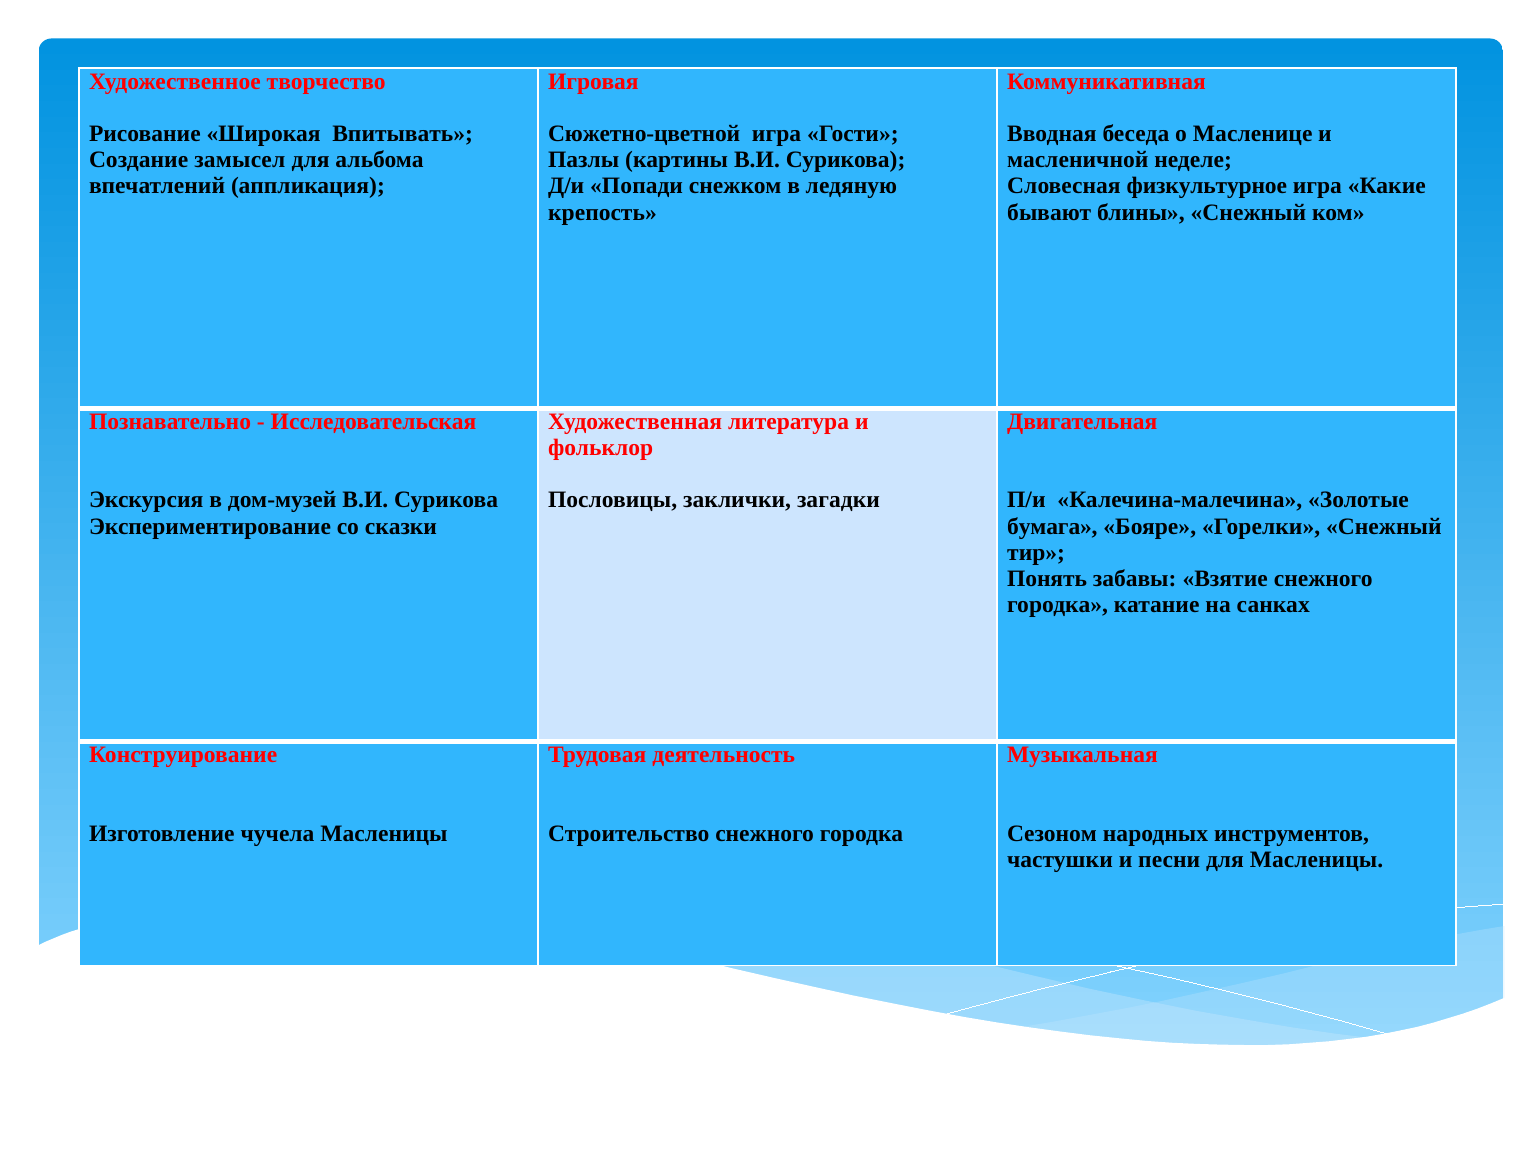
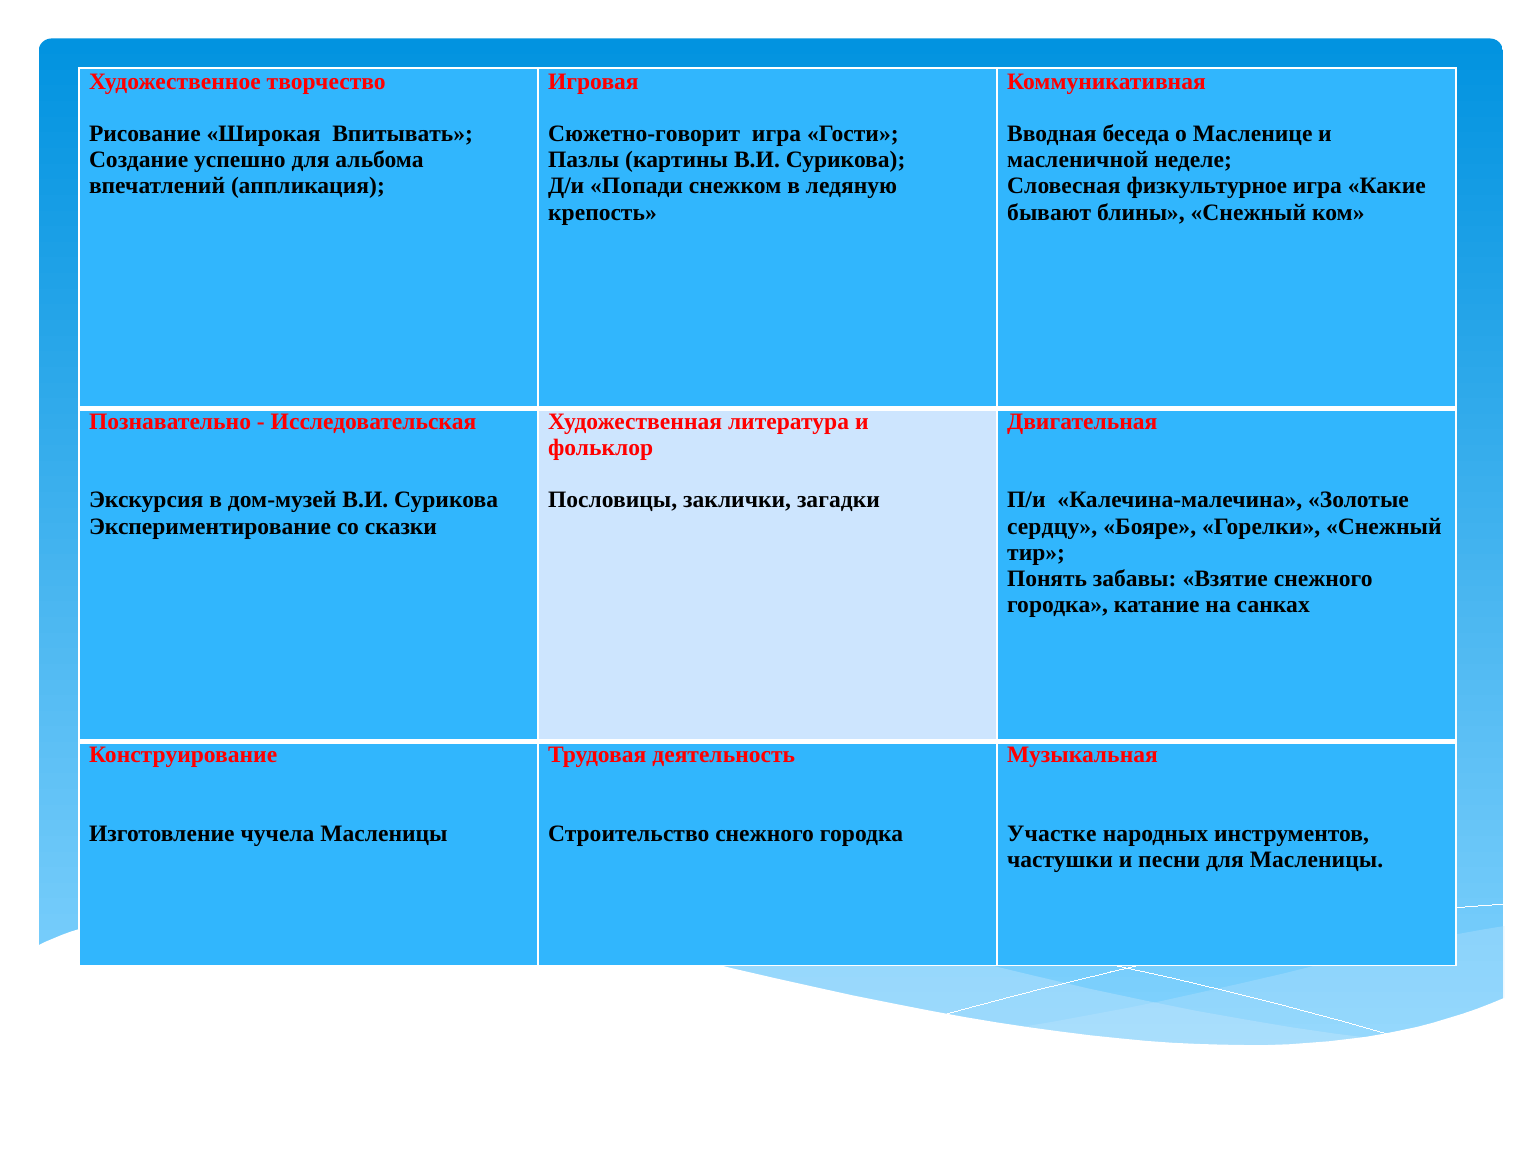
Сюжетно-цветной: Сюжетно-цветной -> Сюжетно-говорит
замысел: замысел -> успешно
бумага: бумага -> сердцу
Сезоном: Сезоном -> Участке
